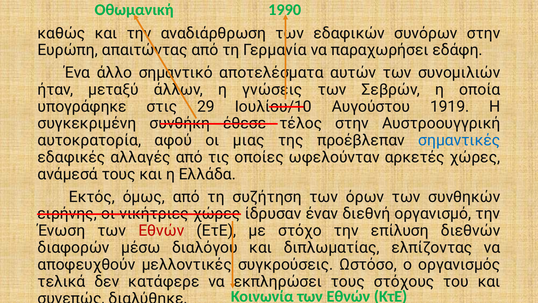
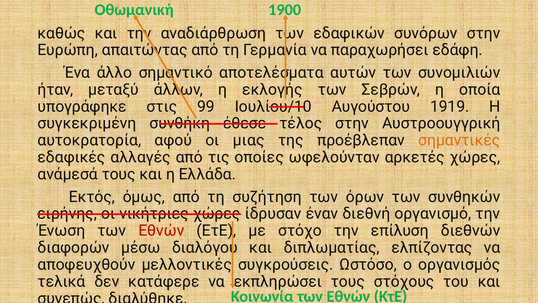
1990: 1990 -> 1900
γνώσεις: γνώσεις -> εκλογής
29: 29 -> 99
σημαντικές colour: blue -> orange
